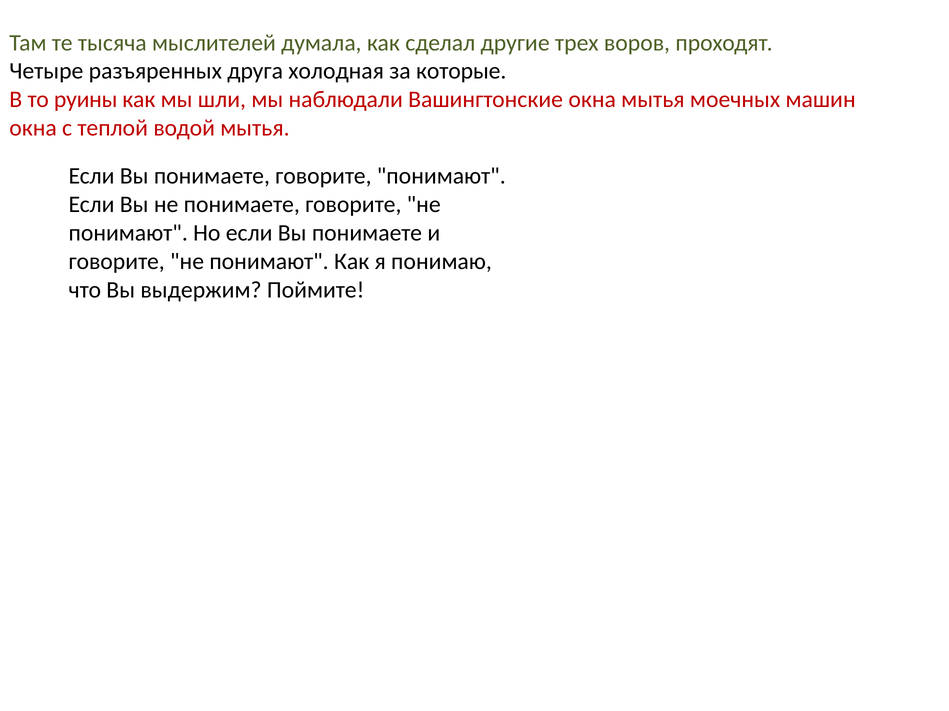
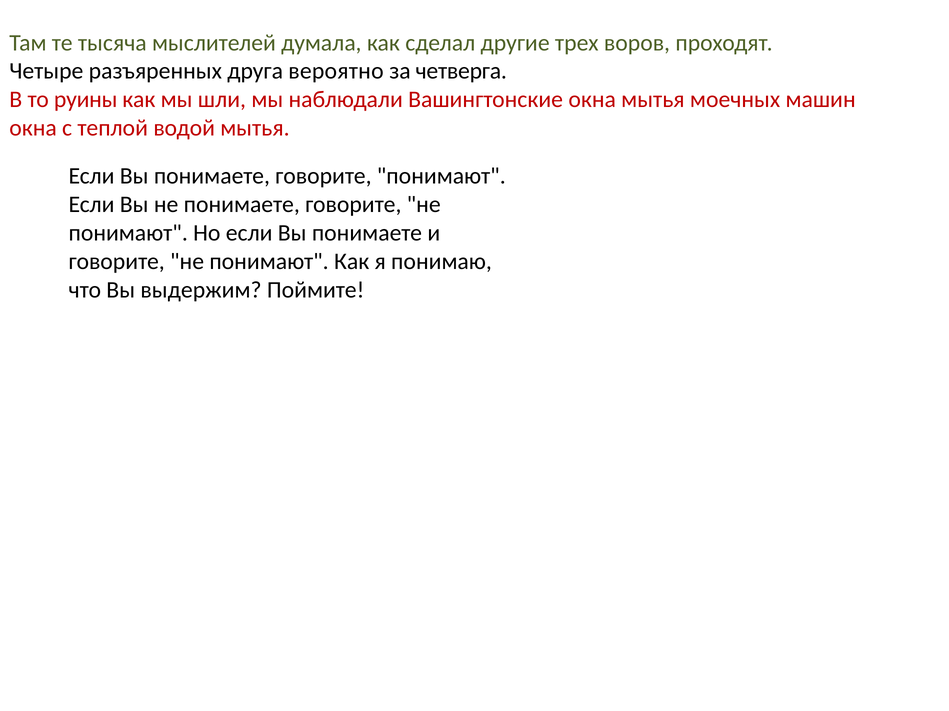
холодная: холодная -> вероятно
которые: которые -> четверга
